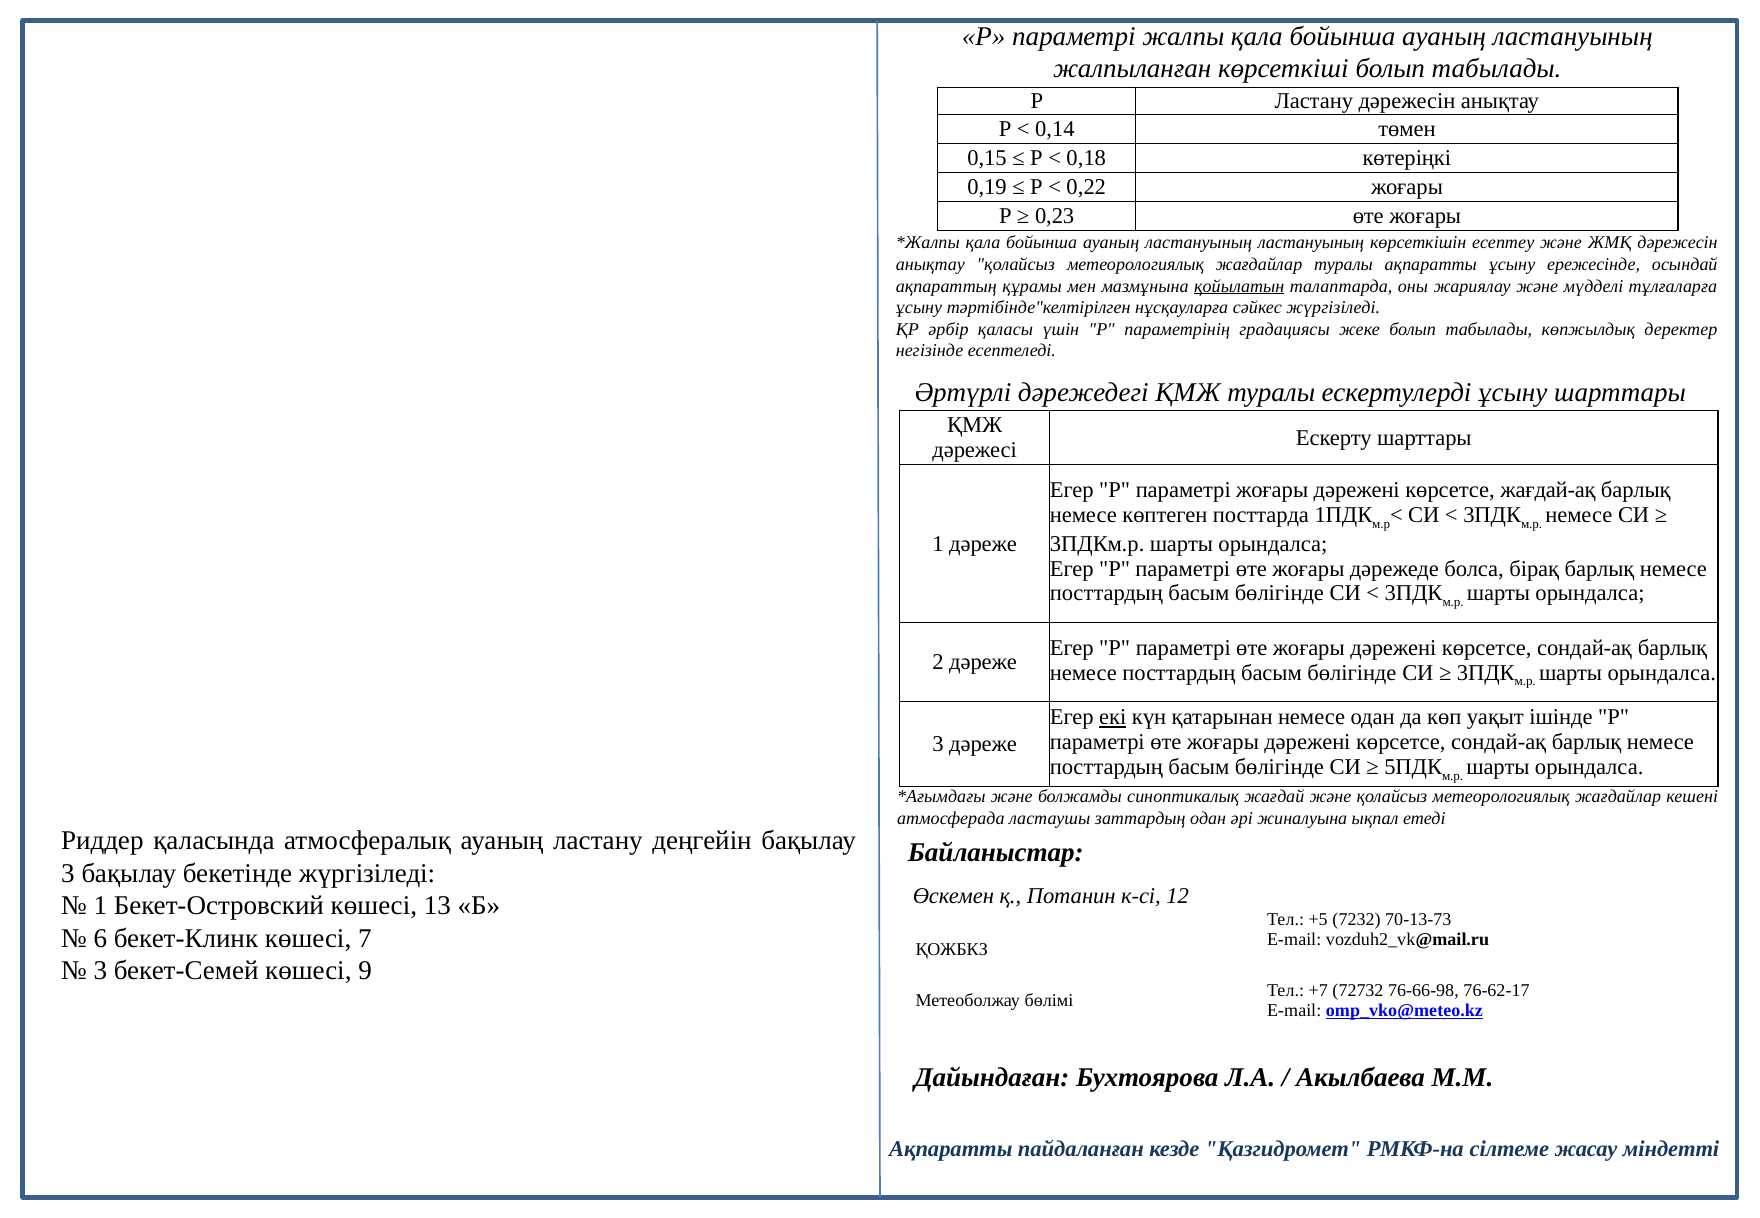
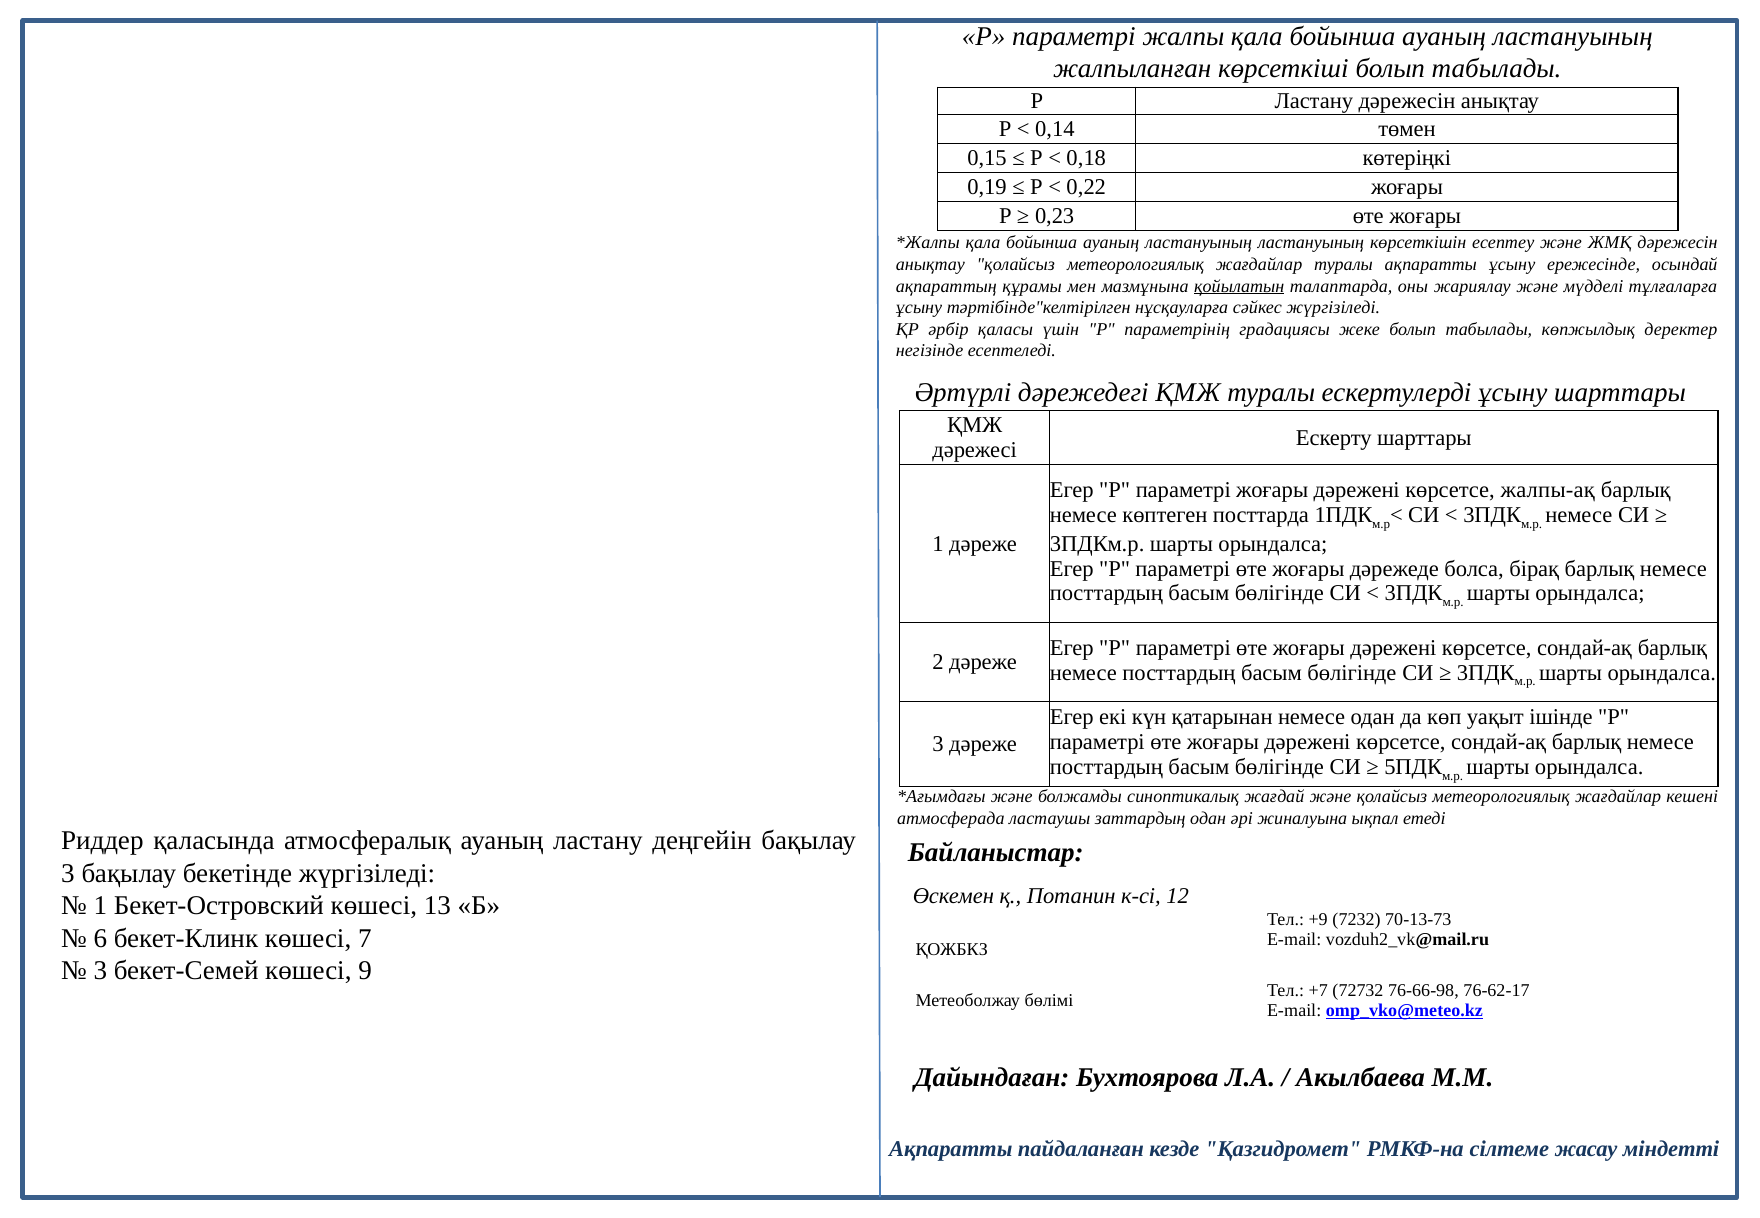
жағдай-ақ: жағдай-ақ -> жалпы-ақ
екі underline: present -> none
+5: +5 -> +9
